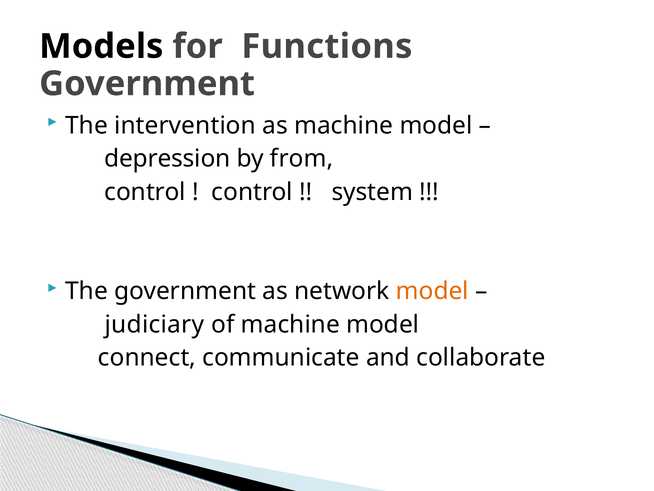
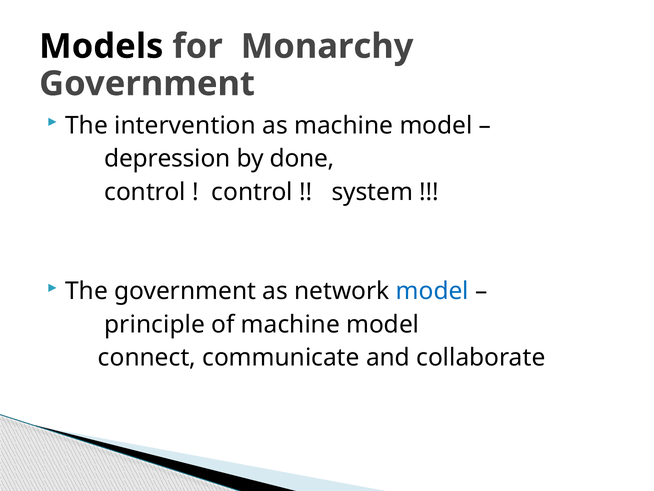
Functions: Functions -> Monarchy
from: from -> done
model at (432, 291) colour: orange -> blue
judiciary: judiciary -> principle
